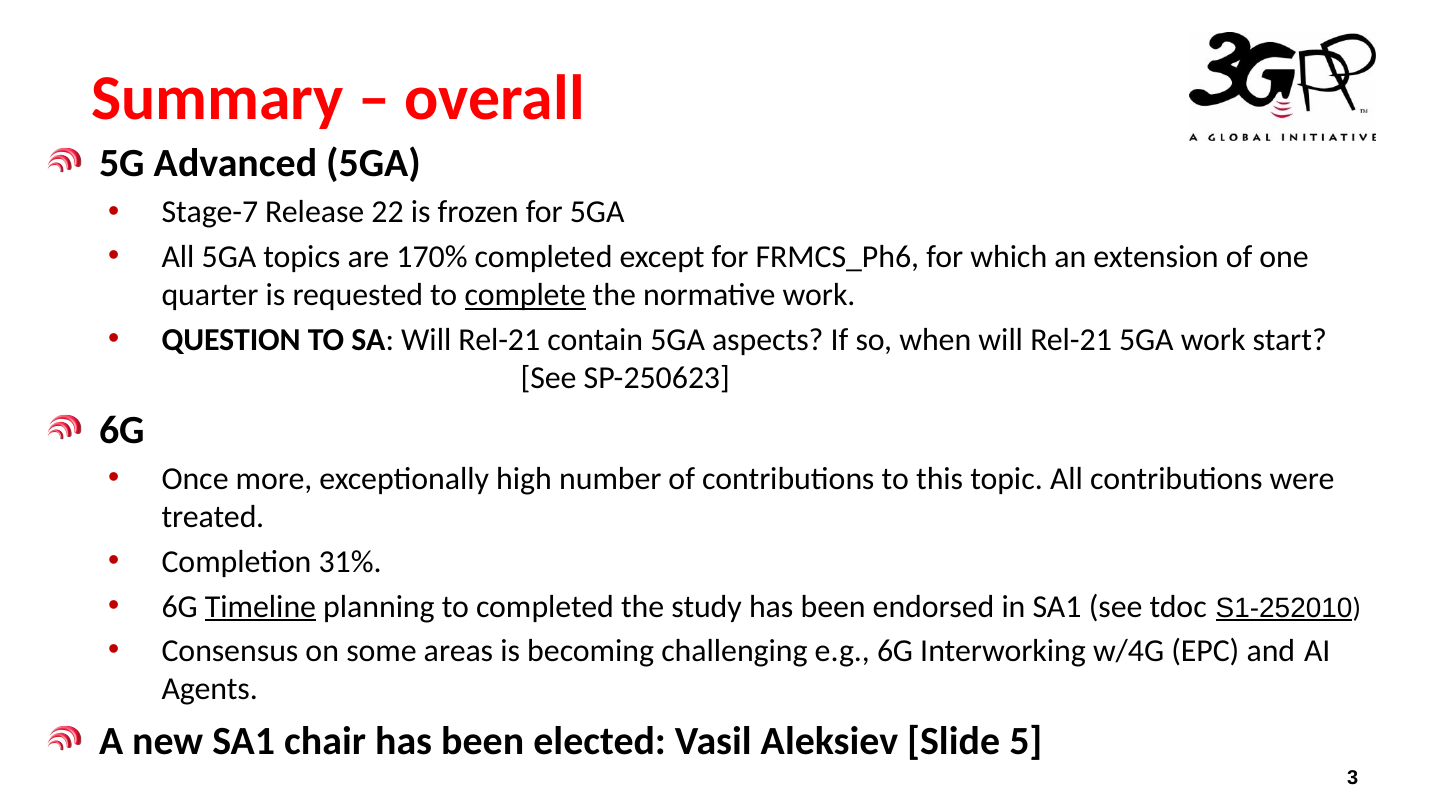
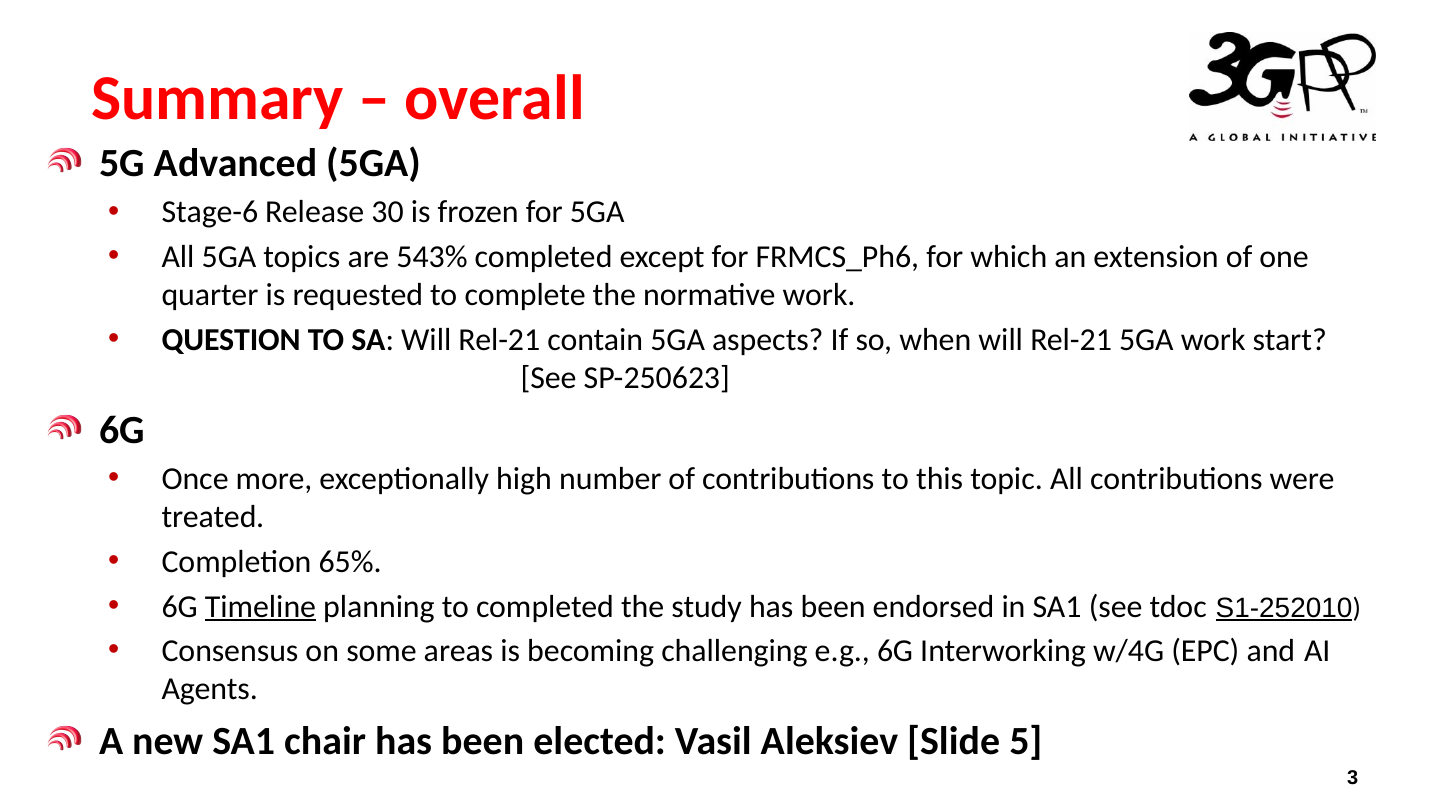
Stage-7: Stage-7 -> Stage-6
22: 22 -> 30
170%: 170% -> 543%
complete underline: present -> none
31%: 31% -> 65%
